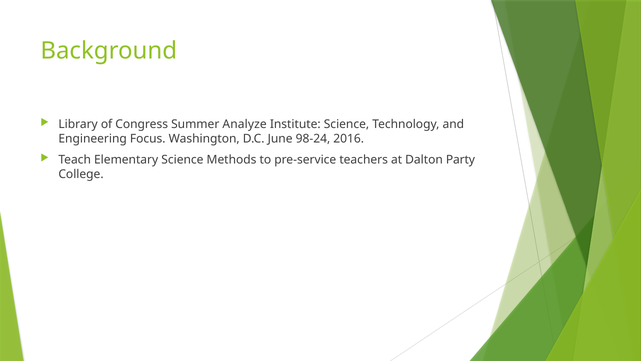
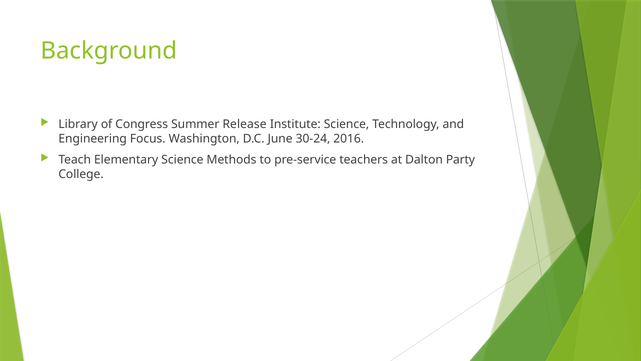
Analyze: Analyze -> Release
98-24: 98-24 -> 30-24
